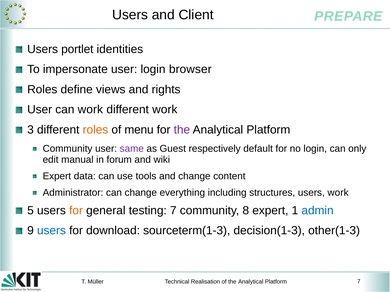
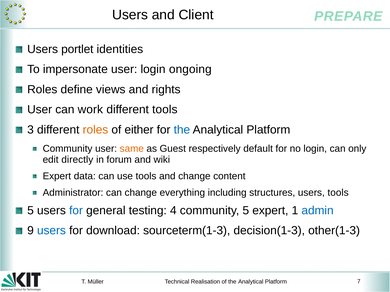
browser: browser -> ongoing
different work: work -> tools
menu: menu -> either
the at (182, 130) colour: purple -> blue
same colour: purple -> orange
manual: manual -> directly
users work: work -> tools
for at (76, 211) colour: orange -> blue
testing 7: 7 -> 4
community 8: 8 -> 5
